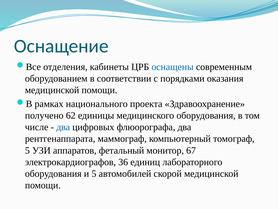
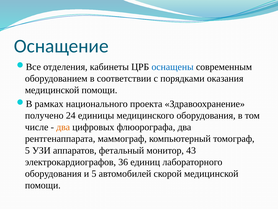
62: 62 -> 24
два at (63, 127) colour: blue -> orange
67: 67 -> 43
